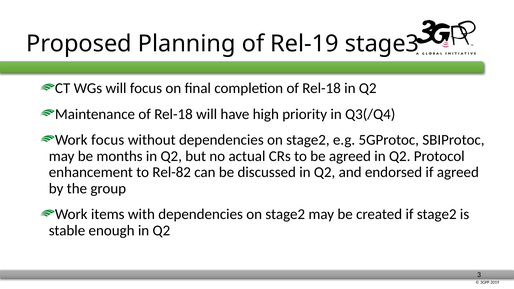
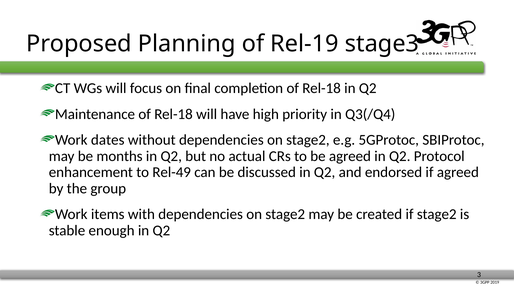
Work focus: focus -> dates
Rel-82: Rel-82 -> Rel-49
